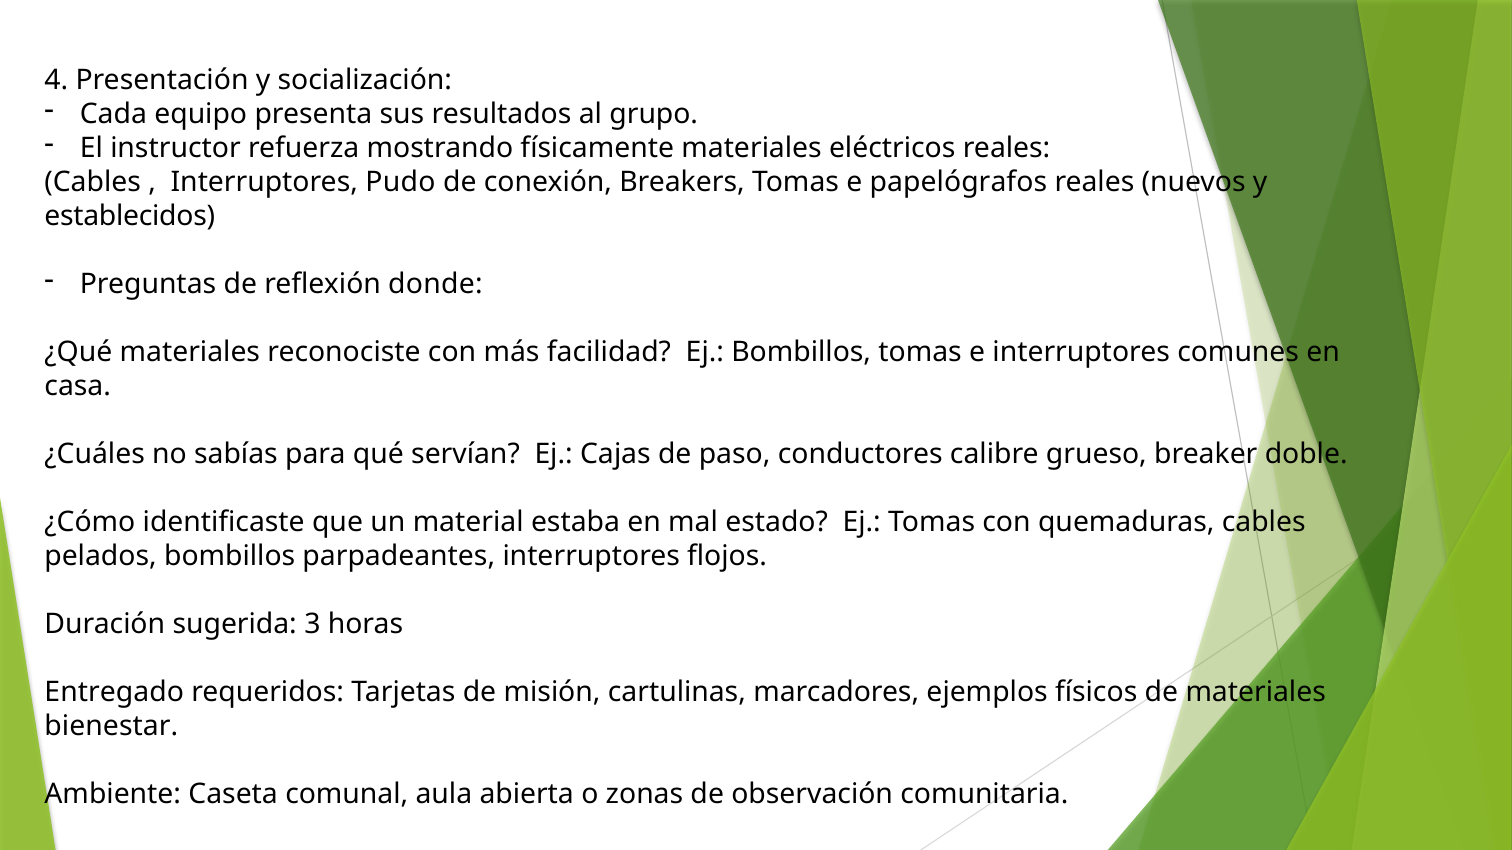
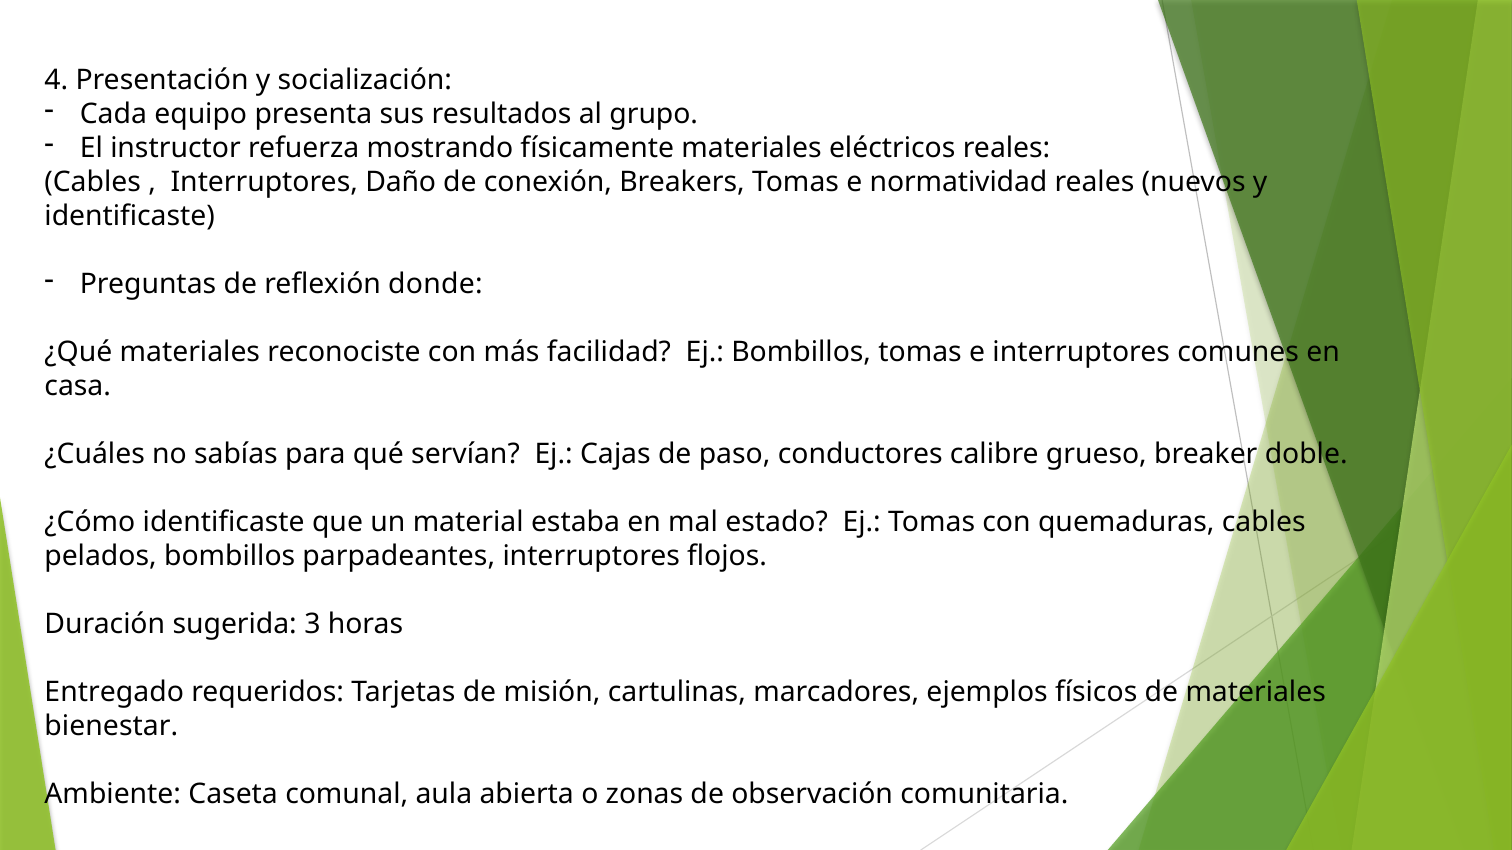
Pudo: Pudo -> Daño
papelógrafos: papelógrafos -> normatividad
establecidos at (130, 217): establecidos -> identificaste
